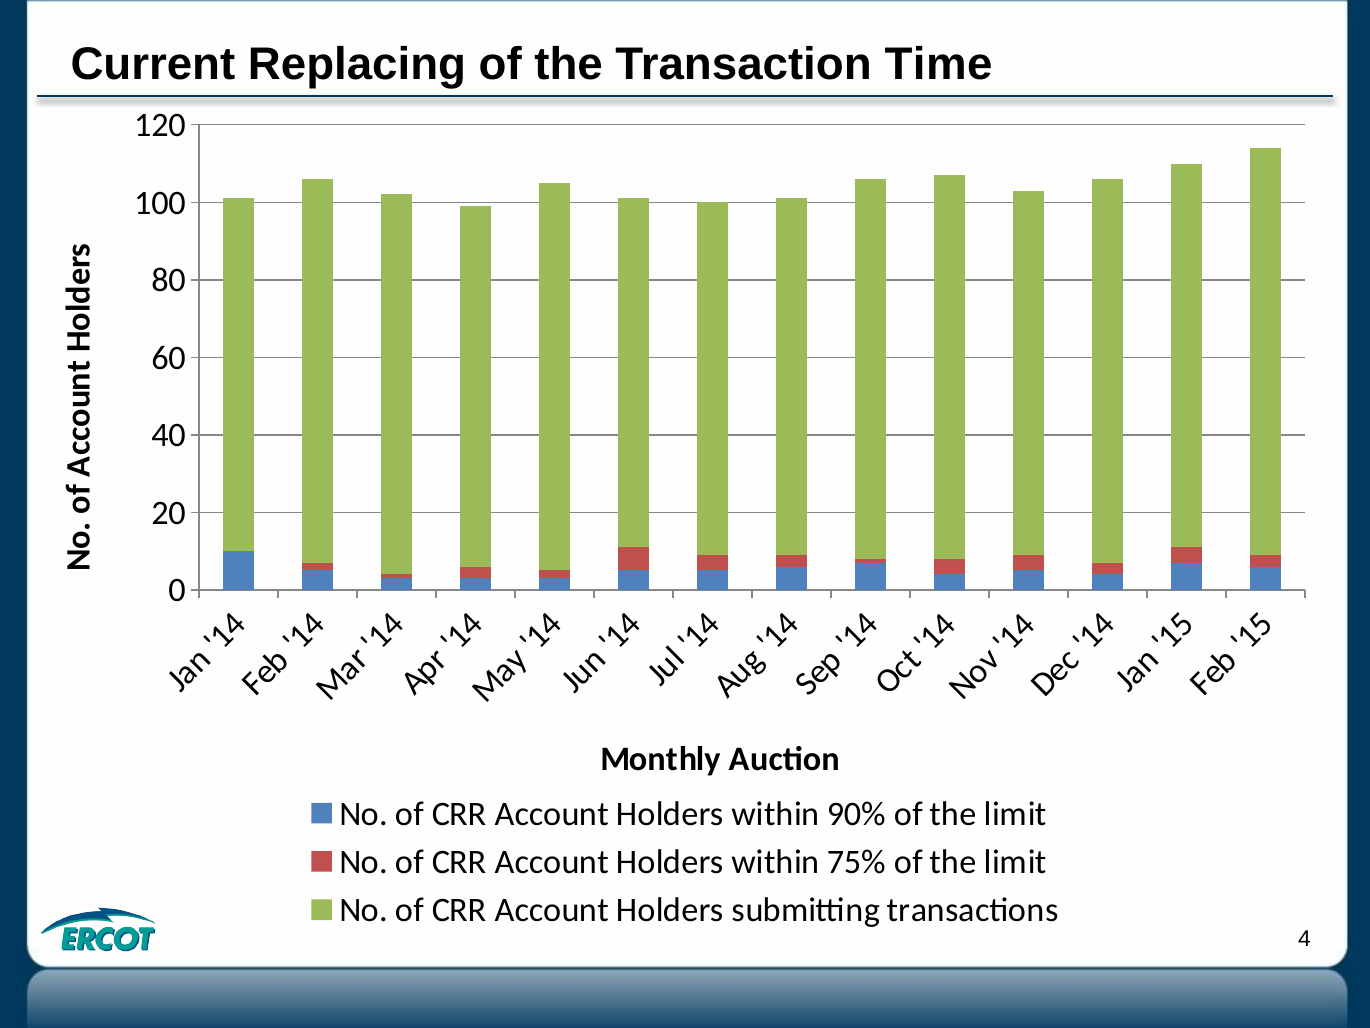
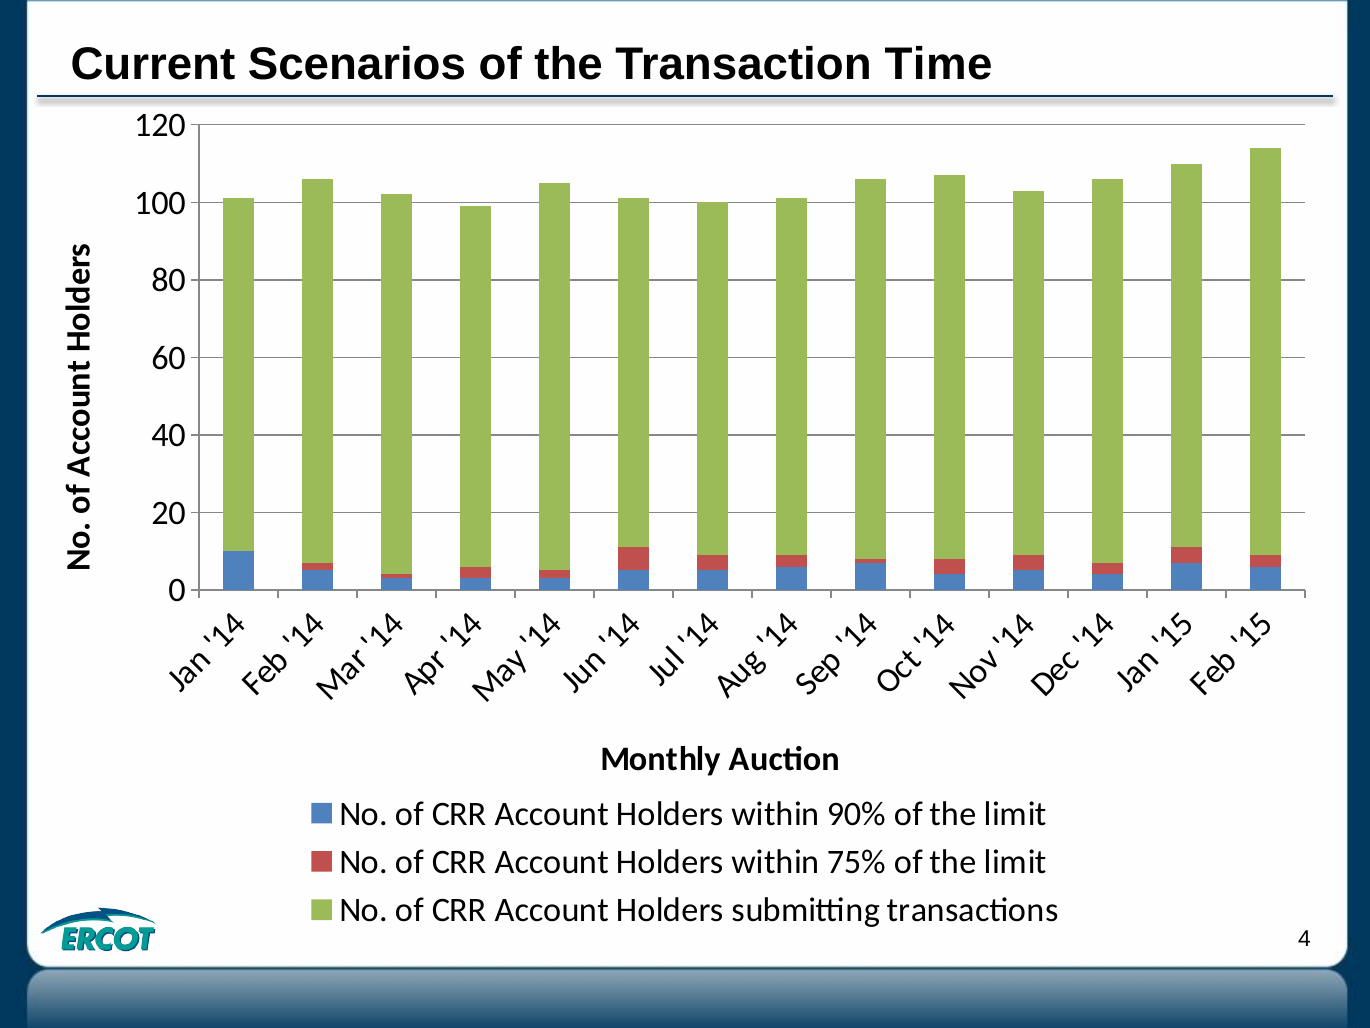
Replacing: Replacing -> Scenarios
